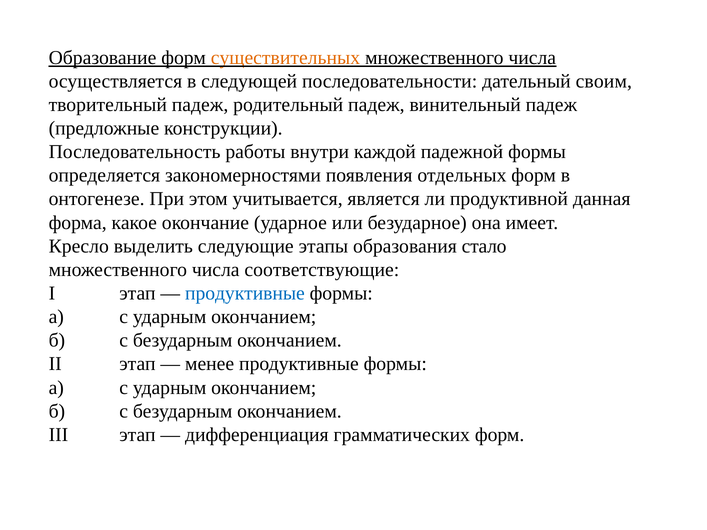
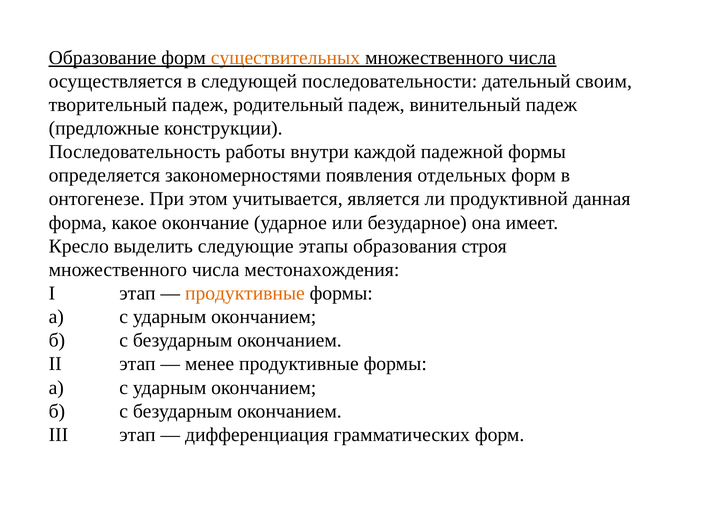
стало: стало -> строя
соответствующие: соответствующие -> местонахождения
продуктивные at (245, 293) colour: blue -> orange
